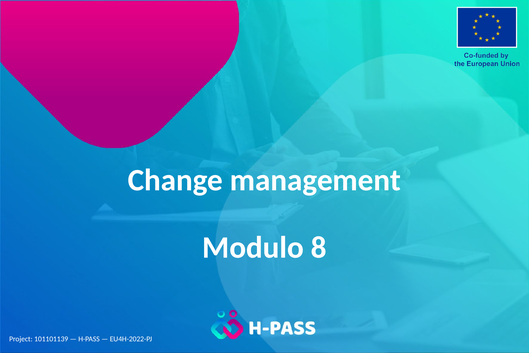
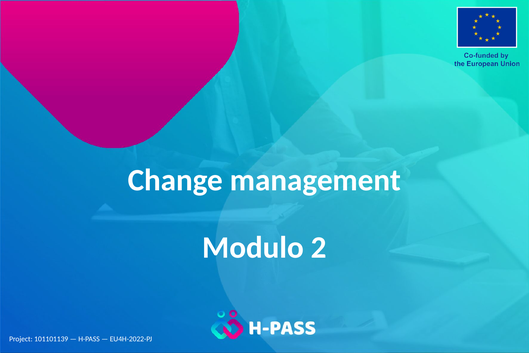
8: 8 -> 2
